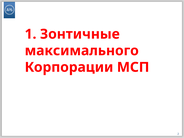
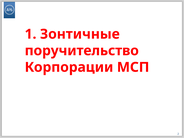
максимального: максимального -> поручительство
